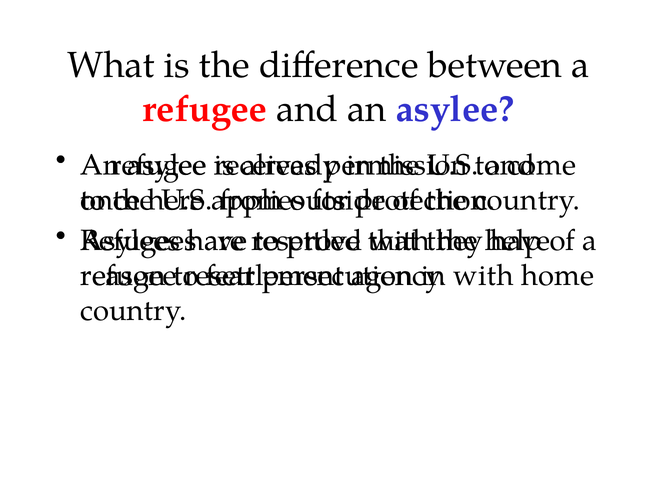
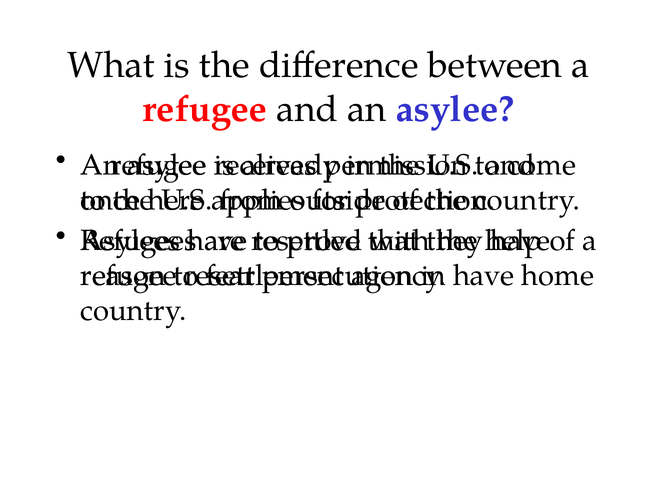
with at (484, 276): with -> have
